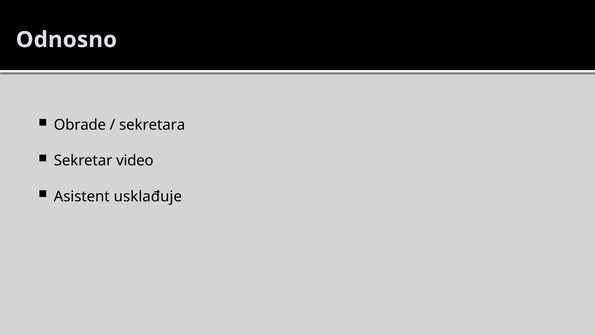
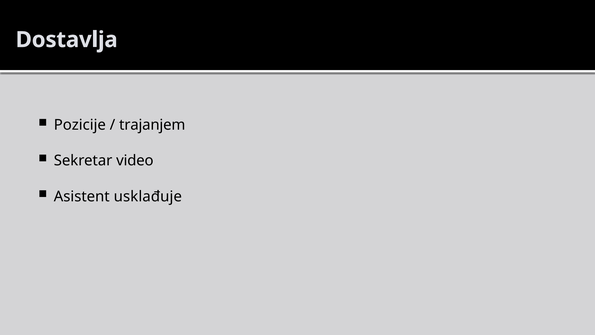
Odnosno: Odnosno -> Dostavlja
Obrade: Obrade -> Pozicije
sekretara: sekretara -> trajanjem
